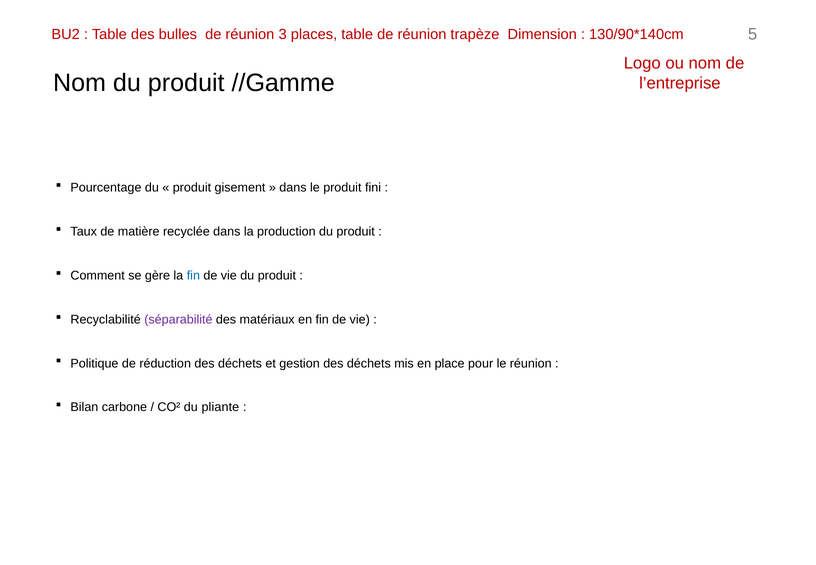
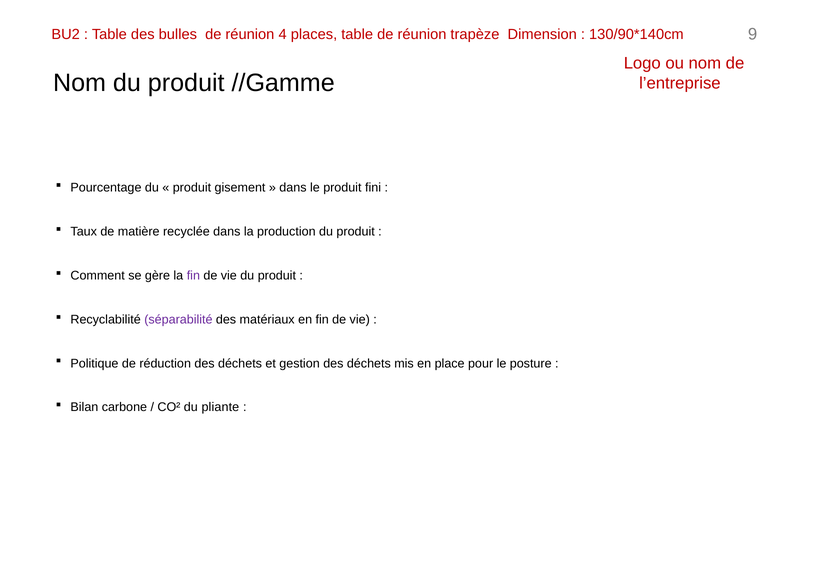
3: 3 -> 4
5: 5 -> 9
fin at (193, 275) colour: blue -> purple
le réunion: réunion -> posture
